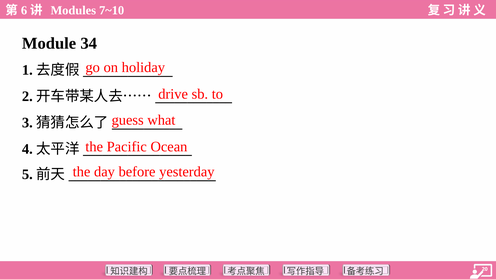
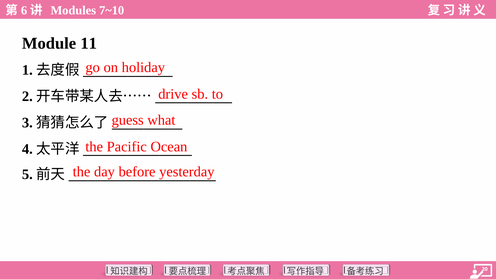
34: 34 -> 11
